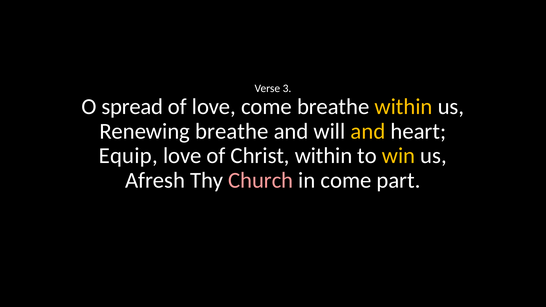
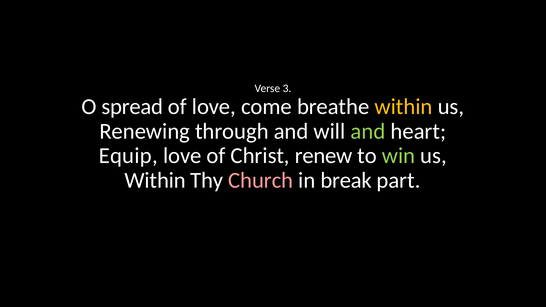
Renewing breathe: breathe -> through
and at (368, 131) colour: yellow -> light green
Christ within: within -> renew
win colour: yellow -> light green
Afresh at (155, 180): Afresh -> Within
in come: come -> break
